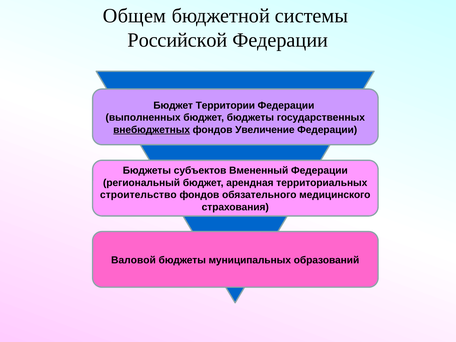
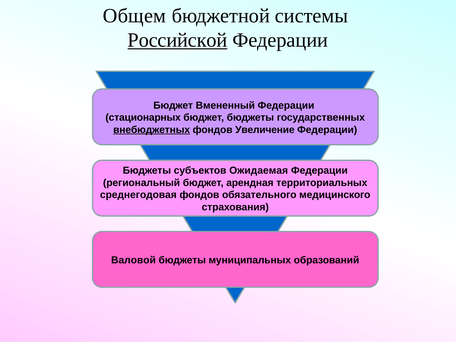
Российской underline: none -> present
Территории: Территории -> Вмененный
выполненных: выполненных -> стационарных
Вмененный: Вмененный -> Ожидаемая
строительство: строительство -> среднегодовая
